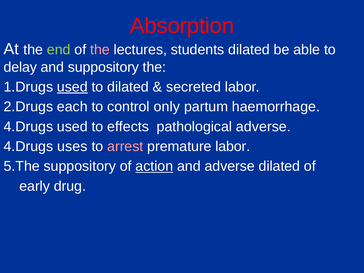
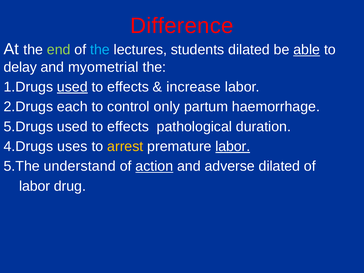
Absorption: Absorption -> Difference
the at (100, 50) colour: pink -> light blue
able underline: none -> present
and suppository: suppository -> myometrial
dilated at (128, 87): dilated -> effects
secreted: secreted -> increase
4.Drugs at (28, 127): 4.Drugs -> 5.Drugs
pathological adverse: adverse -> duration
arrest colour: pink -> yellow
labor at (233, 146) underline: none -> present
5.The suppository: suppository -> understand
early at (35, 186): early -> labor
